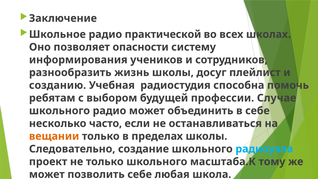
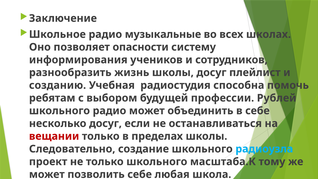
практической: практической -> музыкальные
Случае: Случае -> Рублей
несколько часто: часто -> досуг
вещании colour: orange -> red
